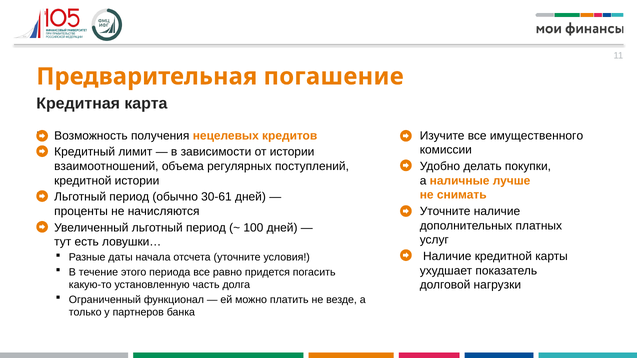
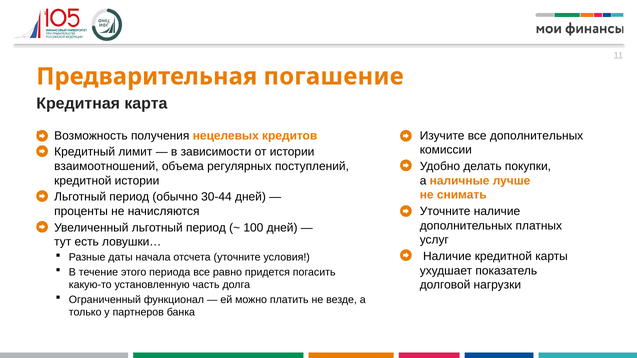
все имущественного: имущественного -> дополнительных
30-61: 30-61 -> 30-44
